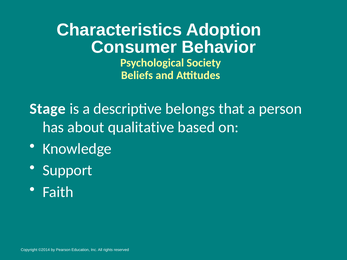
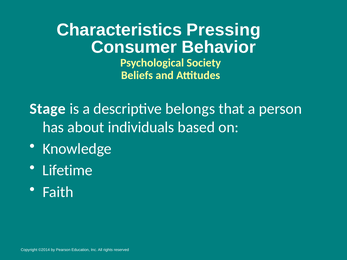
Adoption: Adoption -> Pressing
qualitative: qualitative -> individuals
Support: Support -> Lifetime
